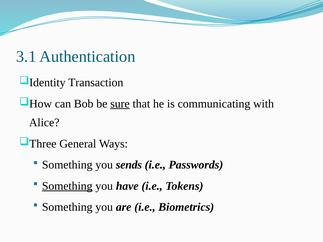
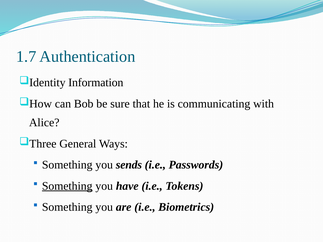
3.1: 3.1 -> 1.7
Transaction: Transaction -> Information
sure underline: present -> none
